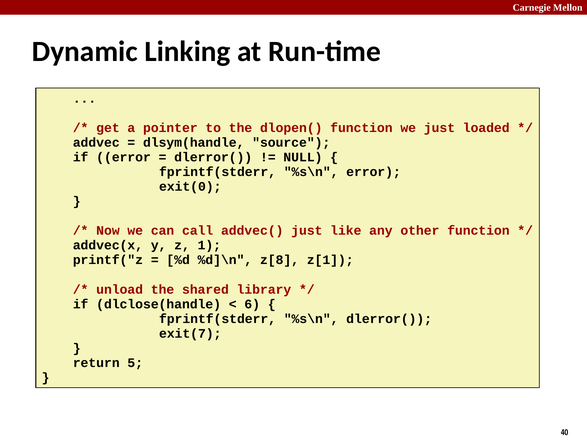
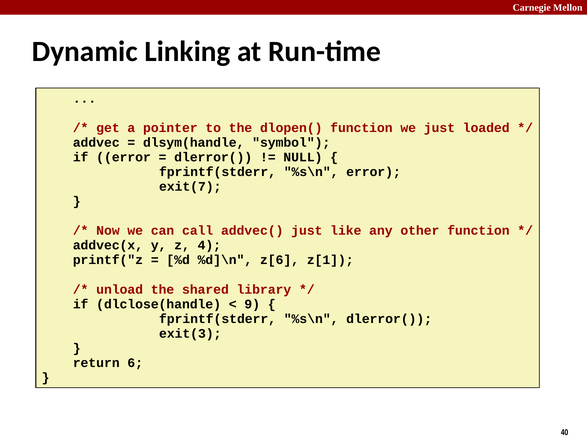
source: source -> symbol
exit(0: exit(0 -> exit(7
1: 1 -> 4
z[8: z[8 -> z[6
6: 6 -> 9
exit(7: exit(7 -> exit(3
5: 5 -> 6
